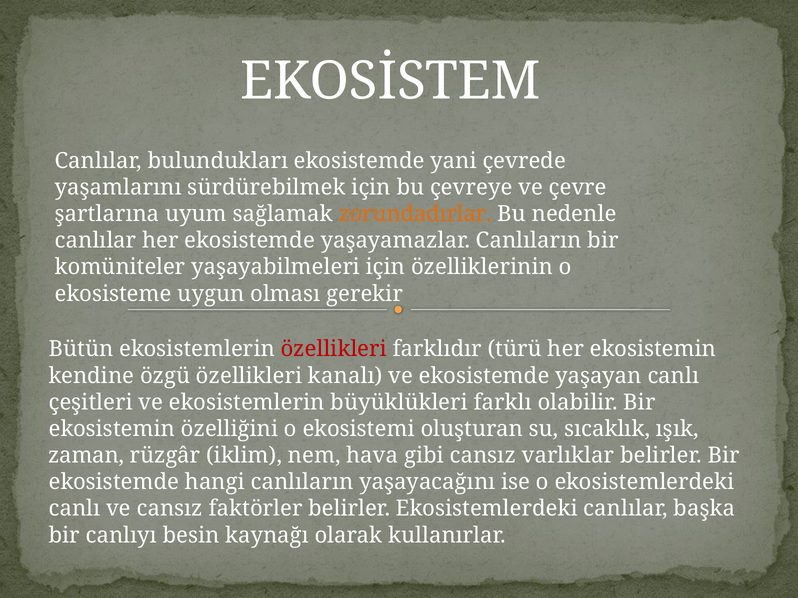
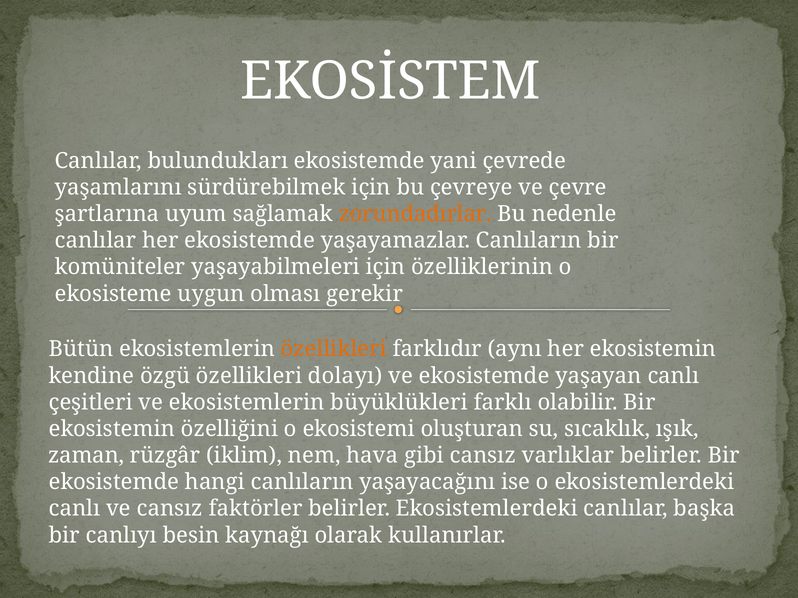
özellikleri at (334, 349) colour: red -> orange
türü: türü -> aynı
kanalı: kanalı -> dolayı
